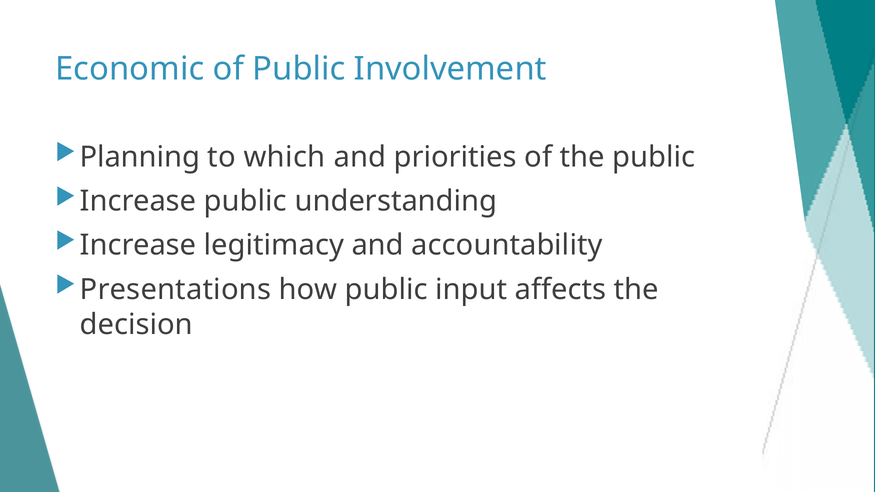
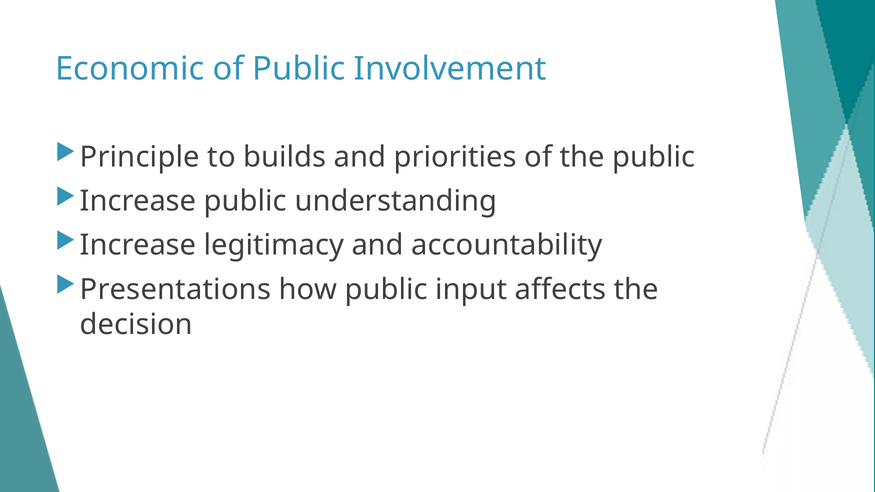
Planning: Planning -> Principle
which: which -> builds
